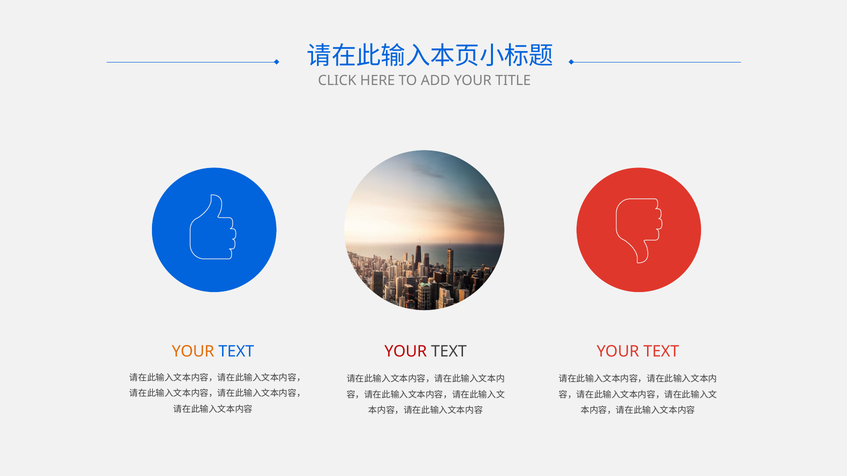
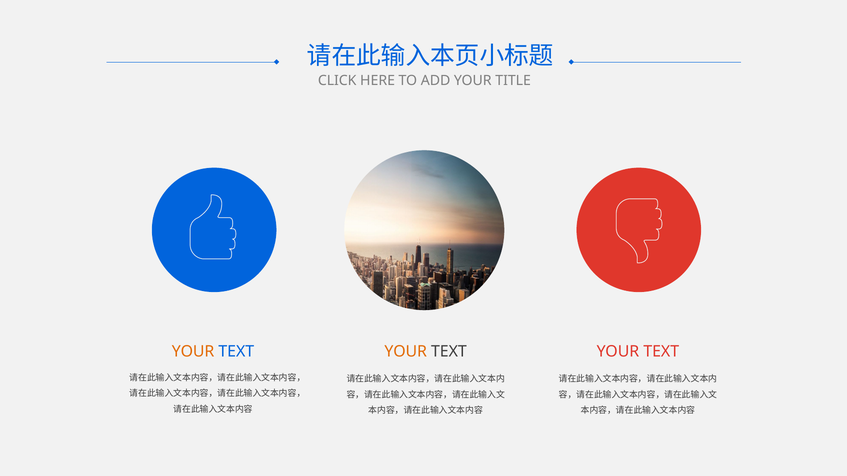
YOUR at (406, 352) colour: red -> orange
